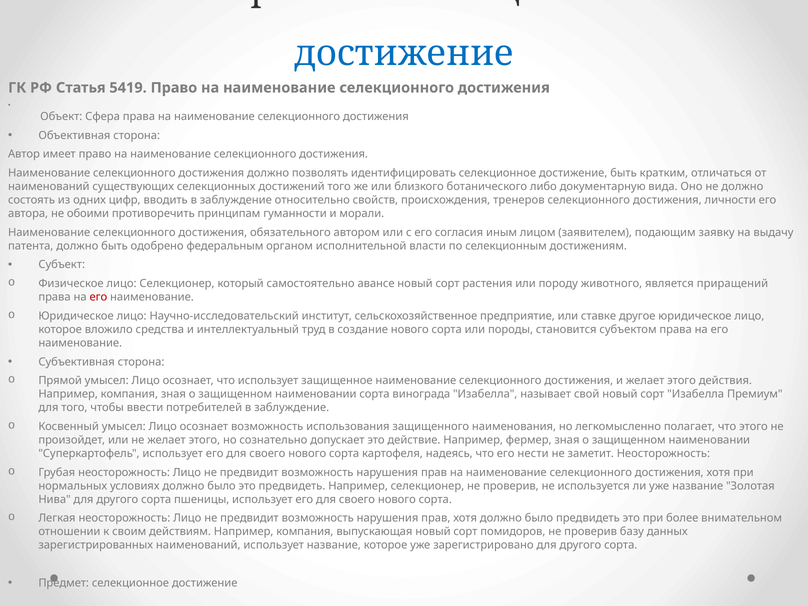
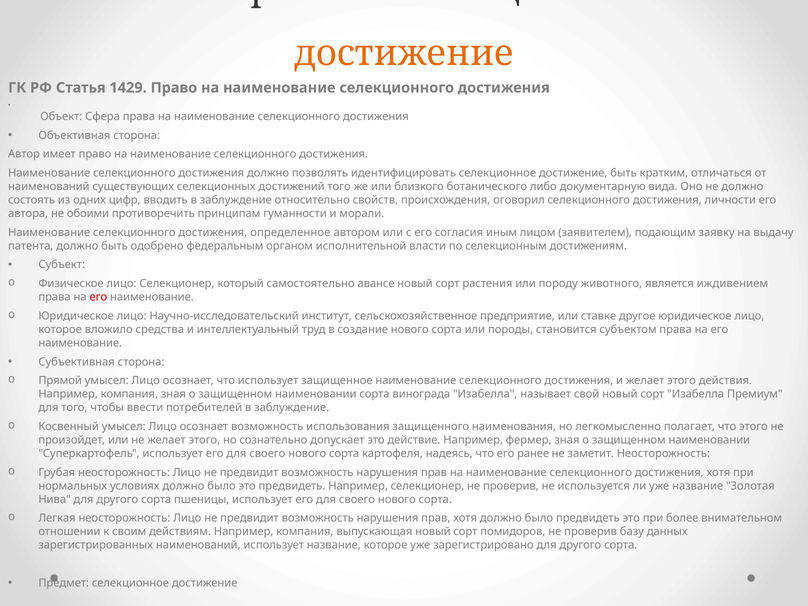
достижение at (404, 53) colour: blue -> orange
5419: 5419 -> 1429
тренеров: тренеров -> оговорил
обязательного: обязательного -> определенное
приращений: приращений -> иждивением
нести: нести -> ранее
